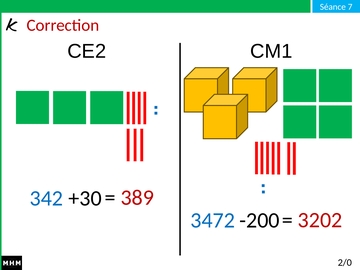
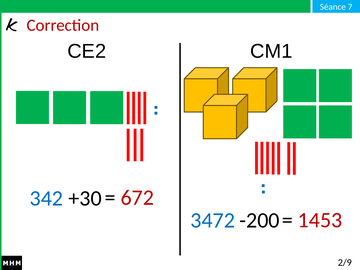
389: 389 -> 672
3202: 3202 -> 1453
2/0: 2/0 -> 2/9
